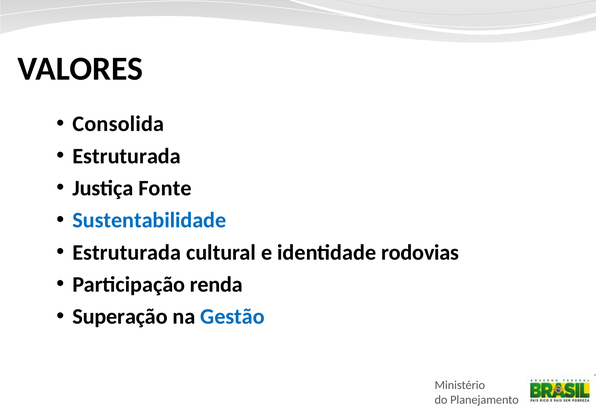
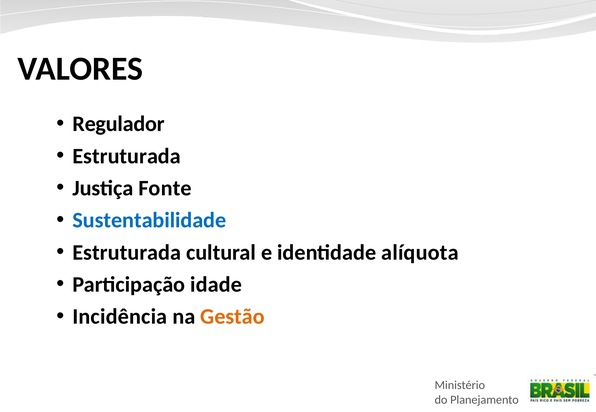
Consolida: Consolida -> Regulador
rodovias: rodovias -> alíquota
renda: renda -> idade
Superação: Superação -> Incidência
Gestão colour: blue -> orange
